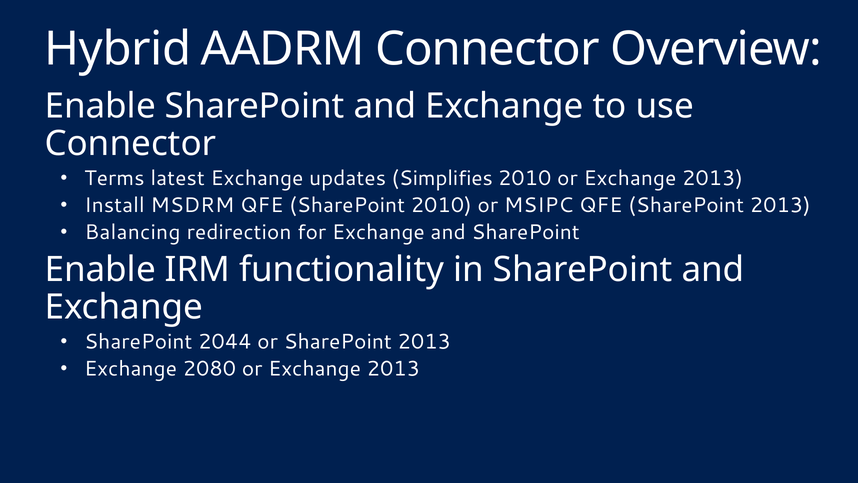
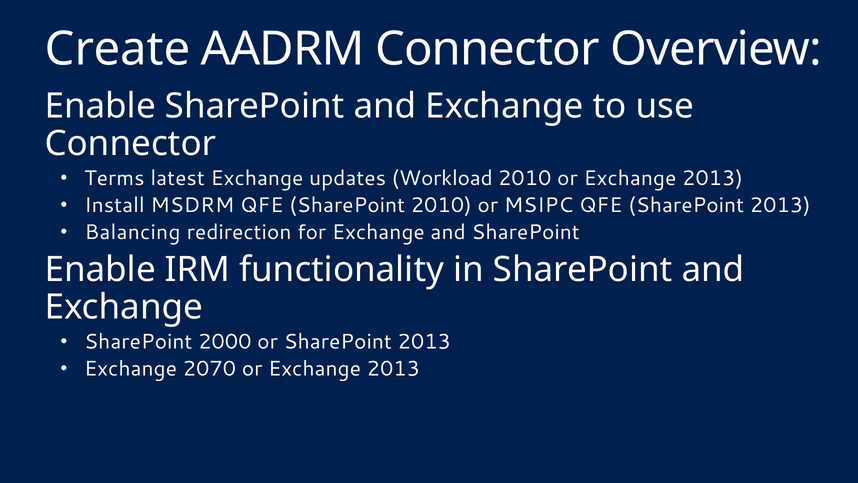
Hybrid: Hybrid -> Create
Simplifies: Simplifies -> Workload
2044: 2044 -> 2000
2080: 2080 -> 2070
